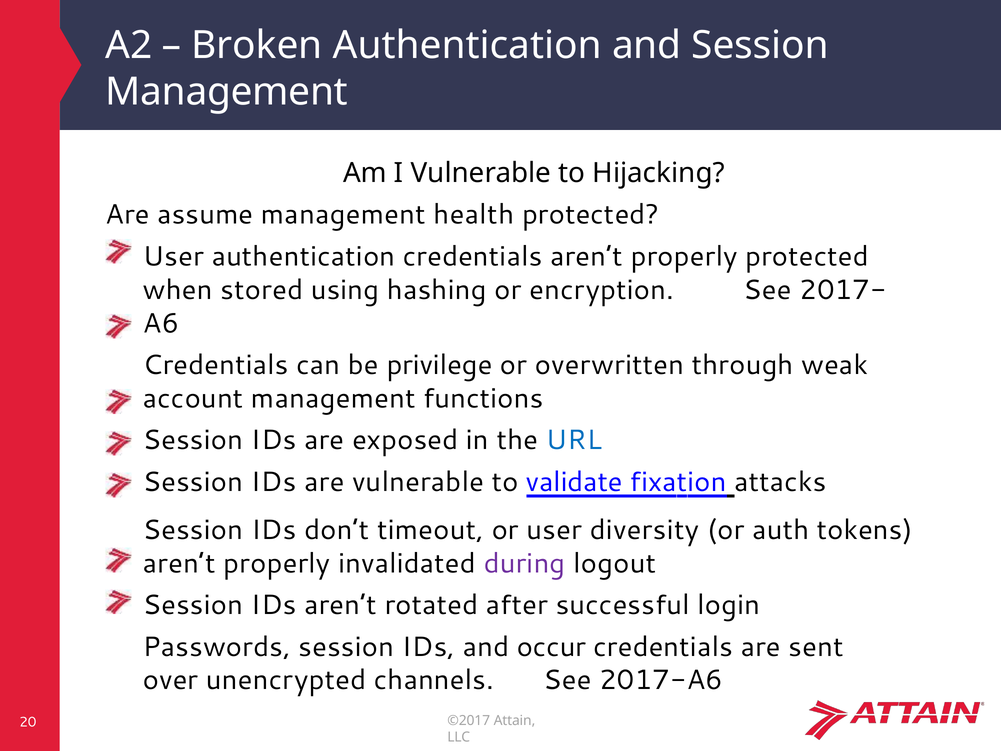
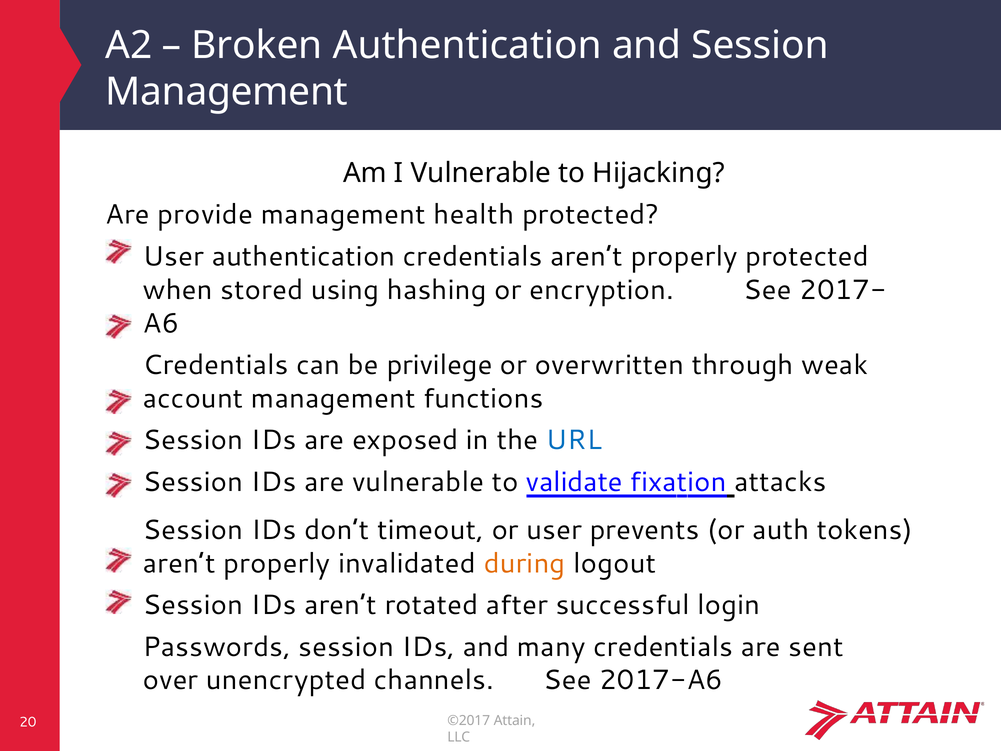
assume: assume -> provide
diversity: diversity -> prevents
during colour: purple -> orange
occur: occur -> many
